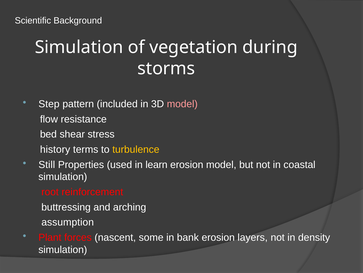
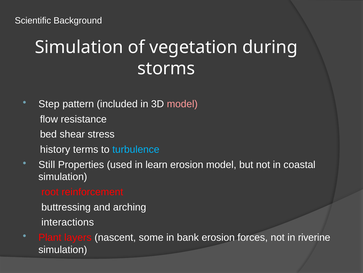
turbulence colour: yellow -> light blue
assumption: assumption -> interactions
forces: forces -> layers
layers: layers -> forces
density: density -> riverine
